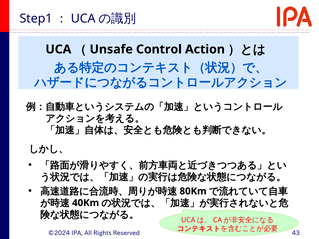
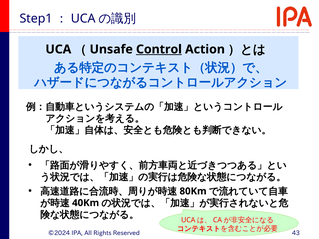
Control underline: none -> present
